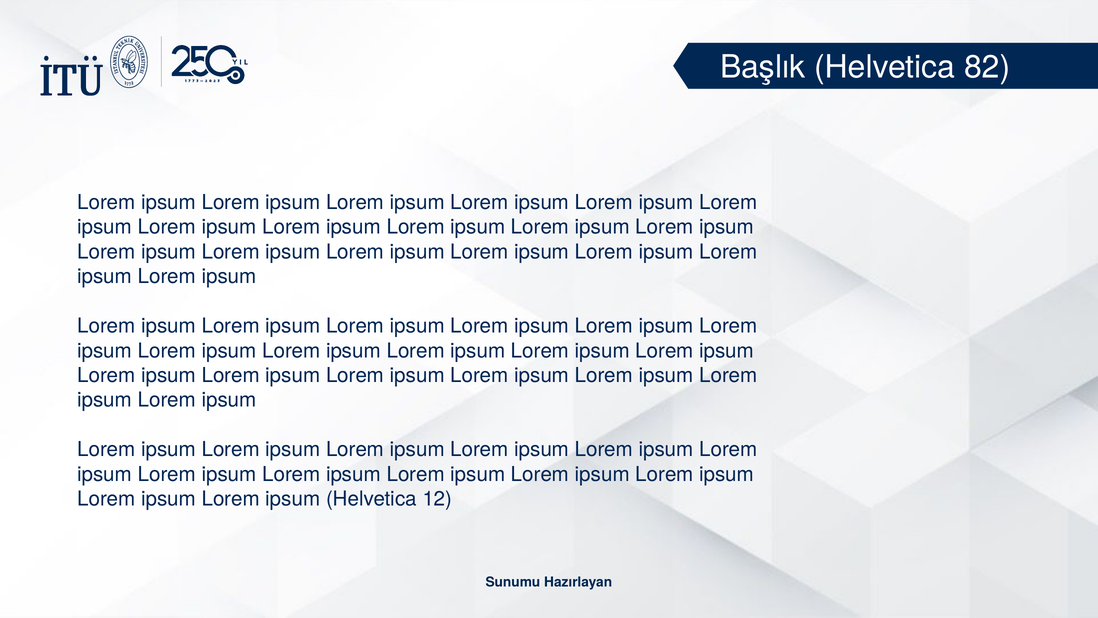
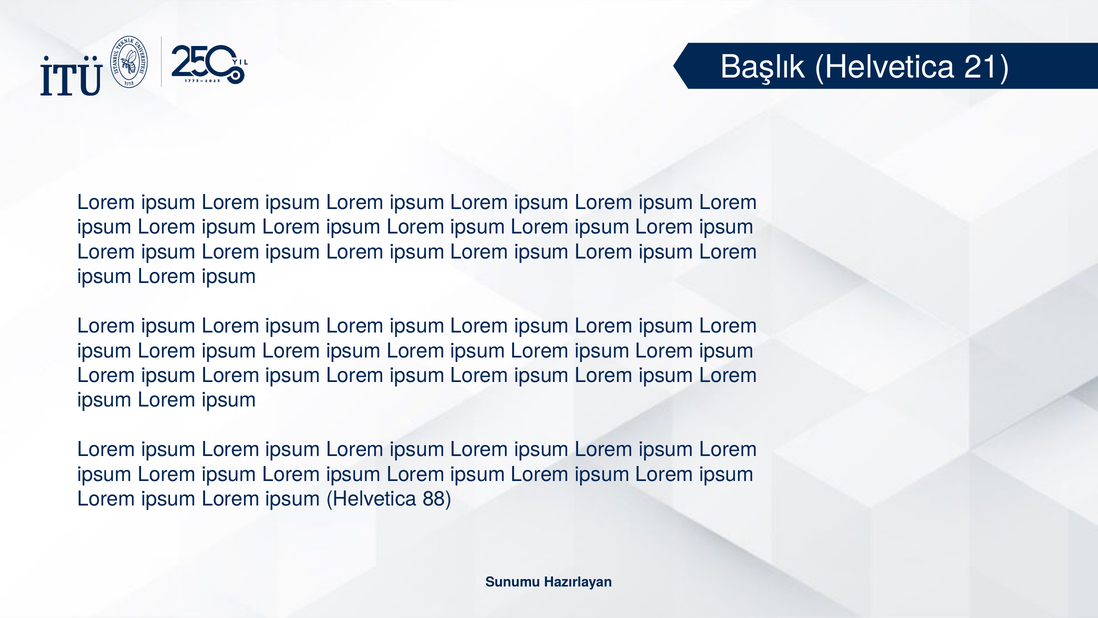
82: 82 -> 21
12: 12 -> 88
